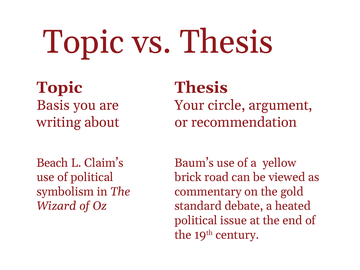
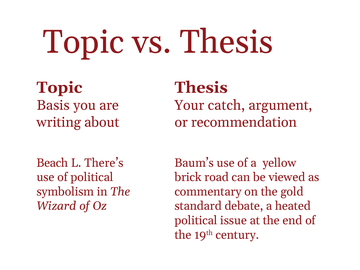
circle: circle -> catch
Claim’s: Claim’s -> There’s
